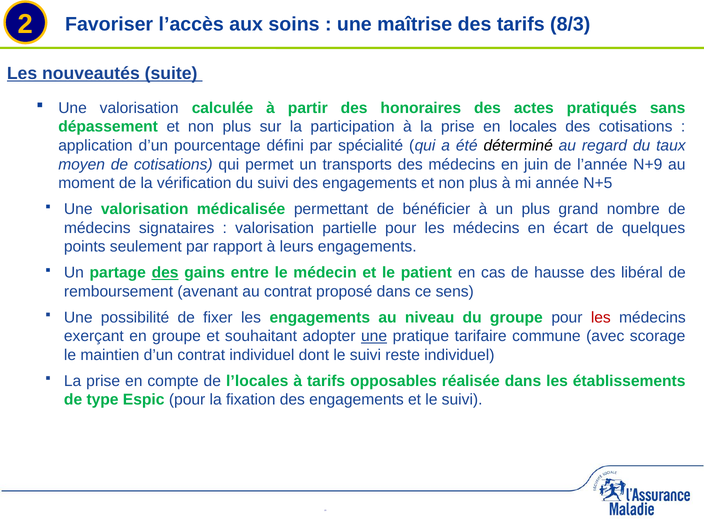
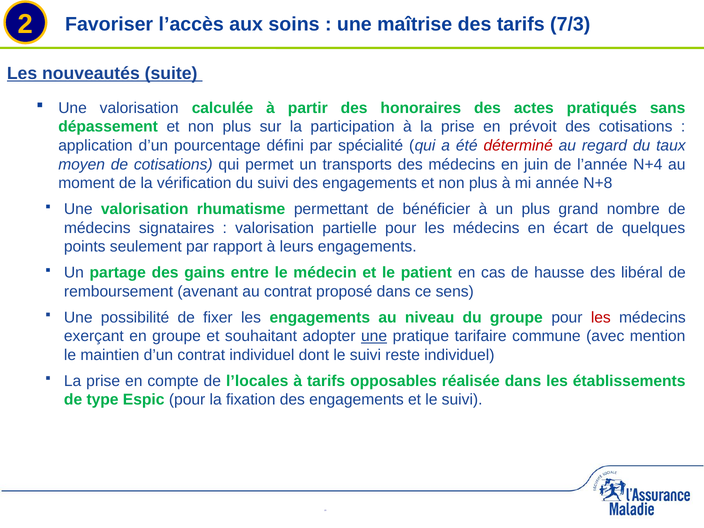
8/3: 8/3 -> 7/3
locales: locales -> prévoit
déterminé colour: black -> red
N+9: N+9 -> N+4
N+5: N+5 -> N+8
médicalisée: médicalisée -> rhumatisme
des at (165, 273) underline: present -> none
scorage: scorage -> mention
